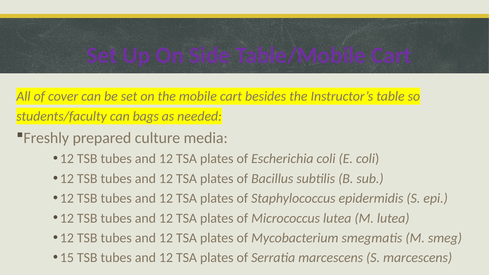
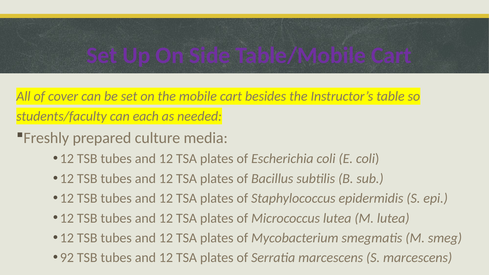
bags: bags -> each
15: 15 -> 92
